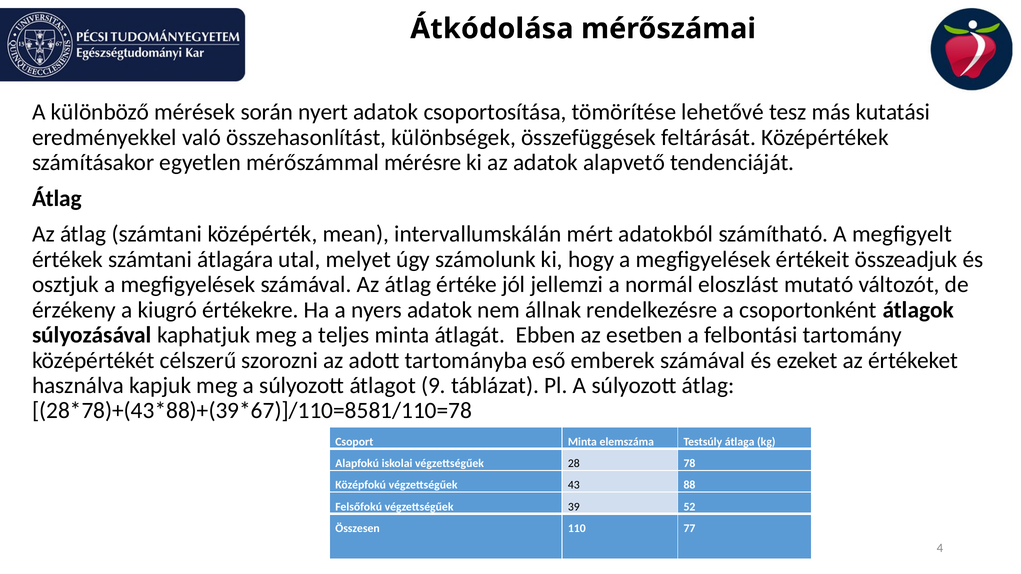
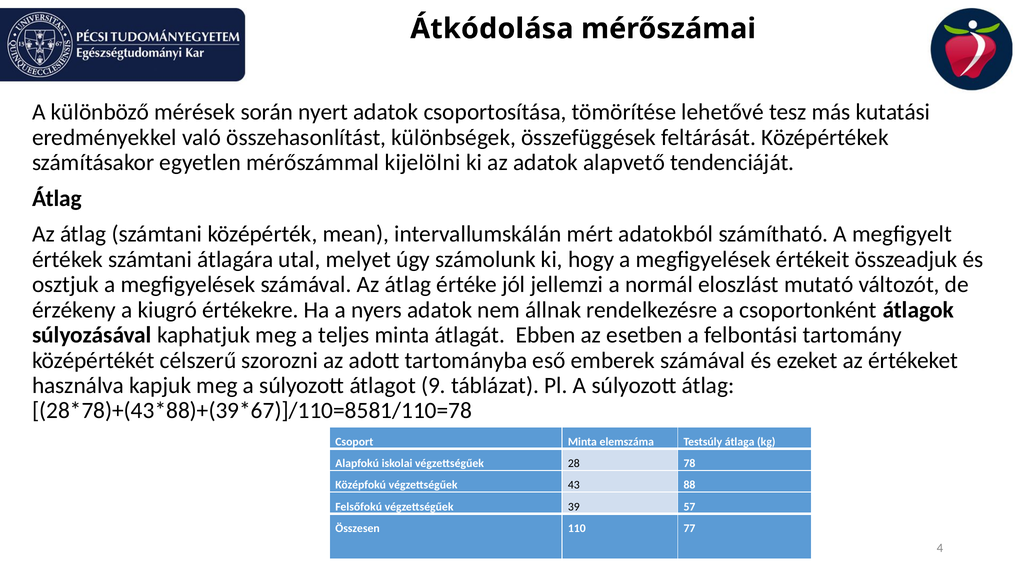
mérésre: mérésre -> kijelölni
52: 52 -> 57
